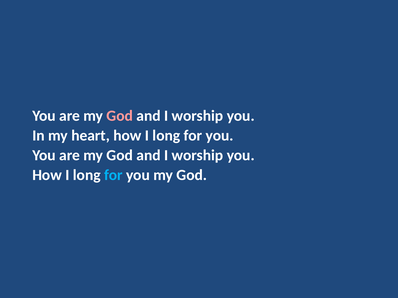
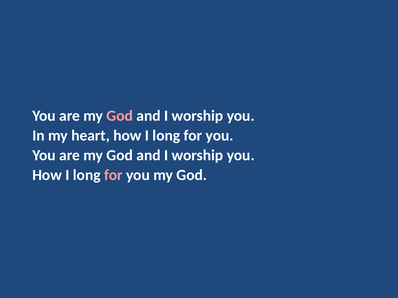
for at (113, 175) colour: light blue -> pink
